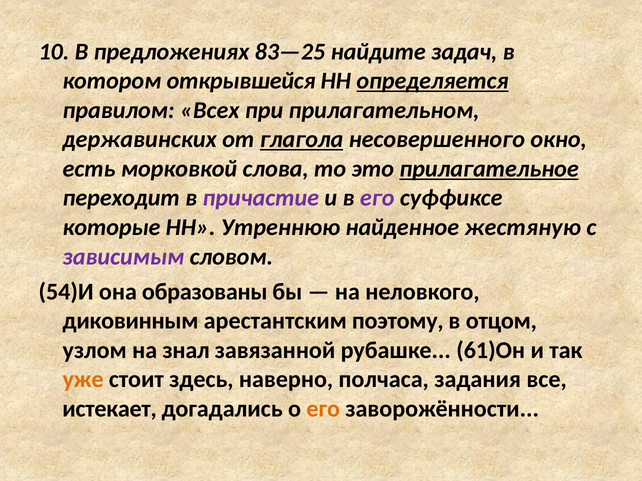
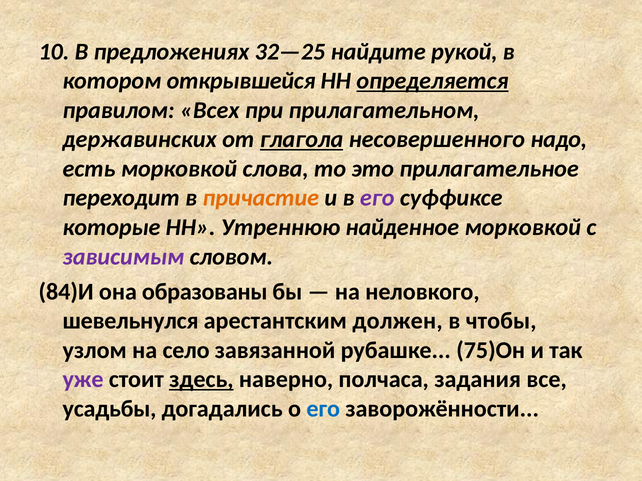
83—25: 83—25 -> 32—25
задач: задач -> рукой
окно: окно -> надо
прилагательное underline: present -> none
причастие colour: purple -> orange
найденное жестяную: жестяную -> морковкой
54)И: 54)И -> 84)И
диковинным: диковинным -> шевельнулся
поэтому: поэтому -> должен
отцом: отцом -> чтобы
знал: знал -> село
61)Он: 61)Он -> 75)Он
уже colour: orange -> purple
здесь underline: none -> present
истекает: истекает -> усадьбы
его at (323, 409) colour: orange -> blue
